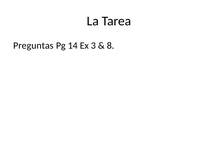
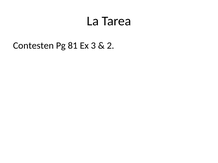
Preguntas: Preguntas -> Contesten
14: 14 -> 81
8: 8 -> 2
